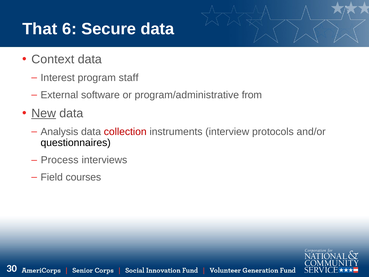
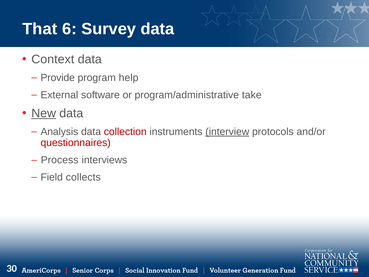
Secure: Secure -> Survey
Interest: Interest -> Provide
staff: staff -> help
from: from -> take
interview underline: none -> present
questionnaires colour: black -> red
courses: courses -> collects
